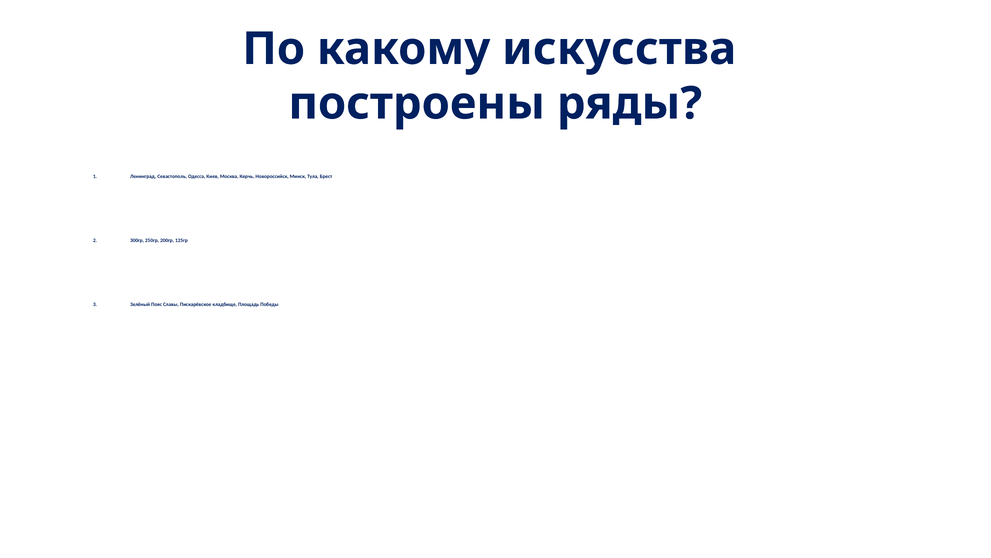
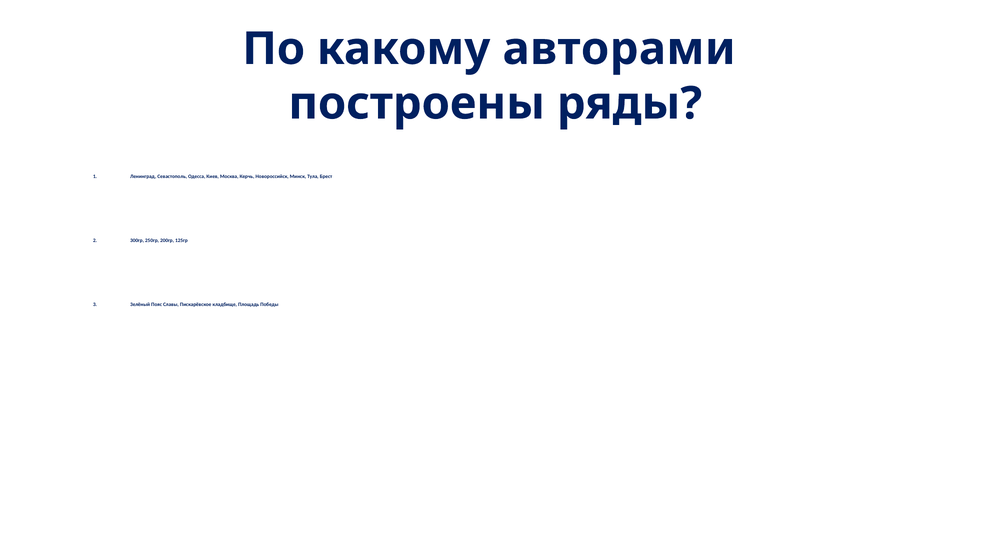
искусства: искусства -> авторами
